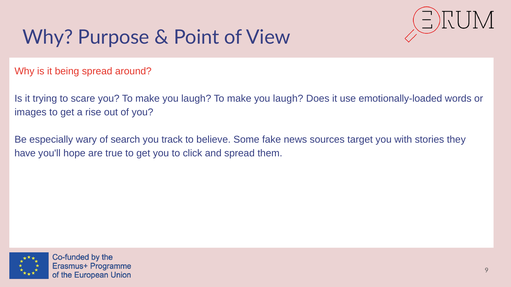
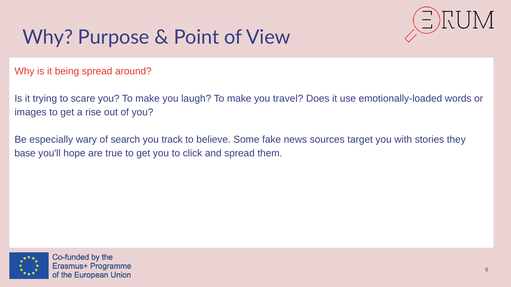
laugh at (288, 99): laugh -> travel
have: have -> base
